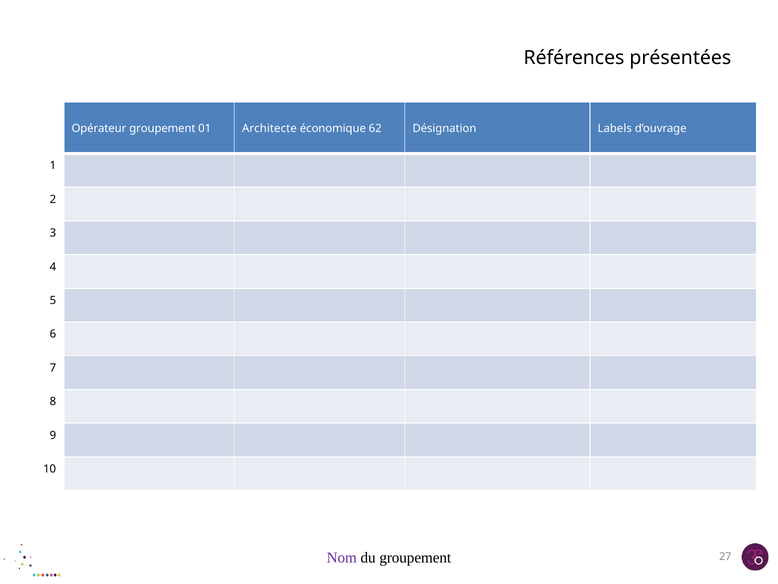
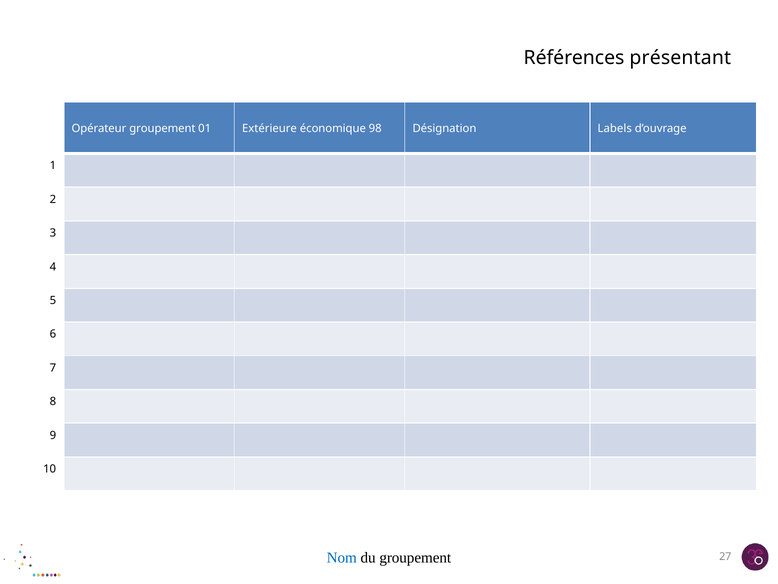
présentées: présentées -> présentant
Architecte: Architecte -> Extérieure
62: 62 -> 98
Nom colour: purple -> blue
